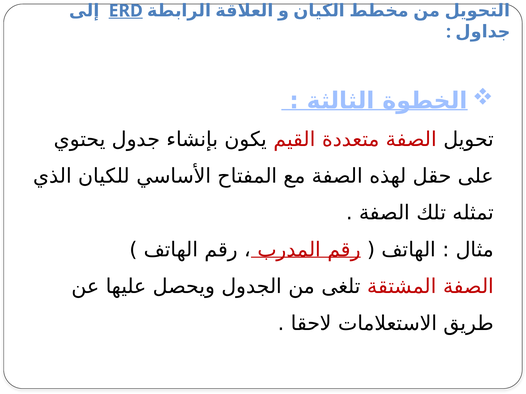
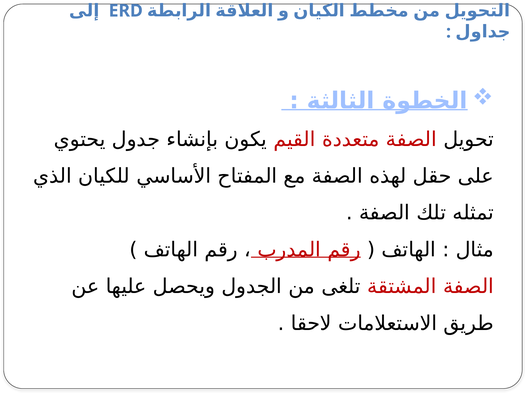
ERD underline: present -> none
